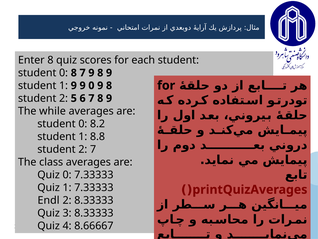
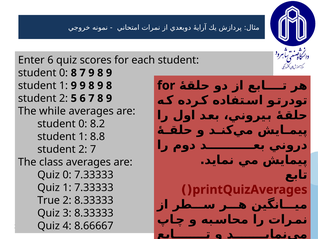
Enter 8: 8 -> 6
9 9 0: 0 -> 8
Endl: Endl -> True
